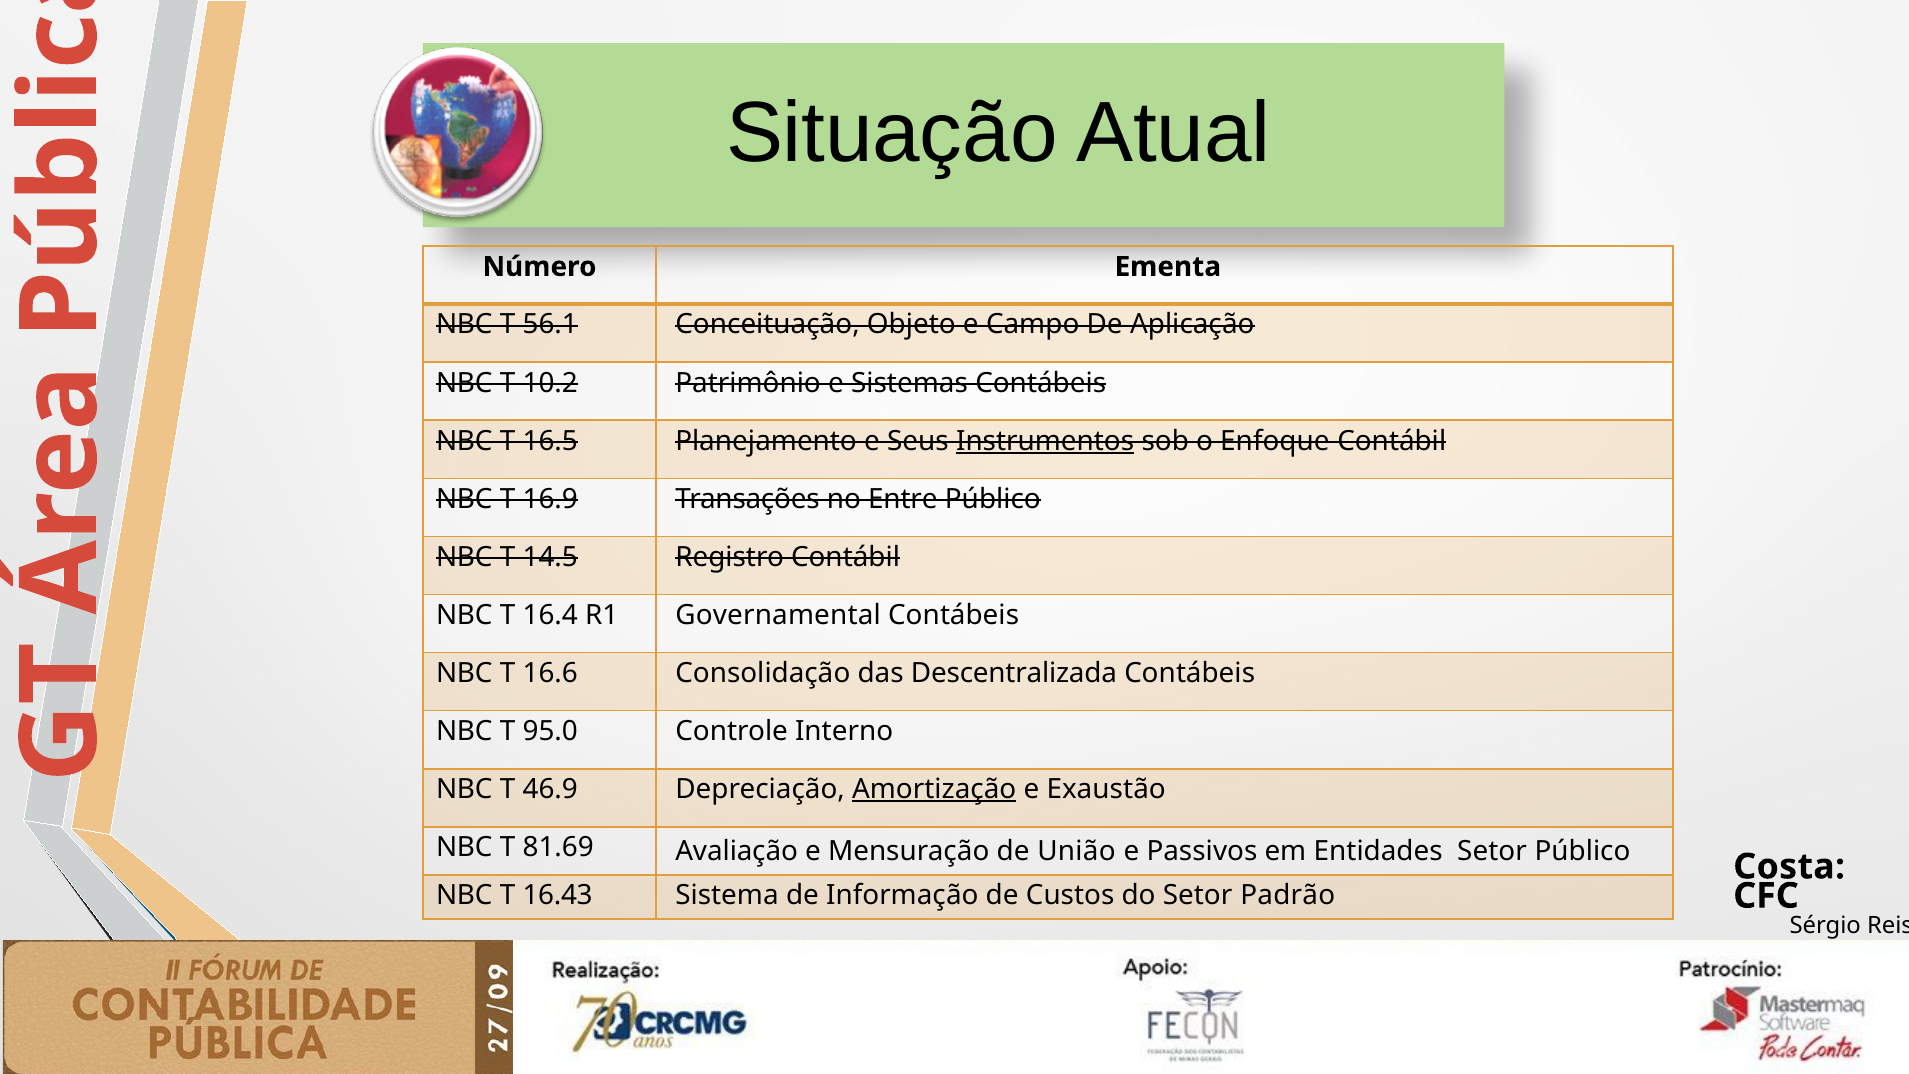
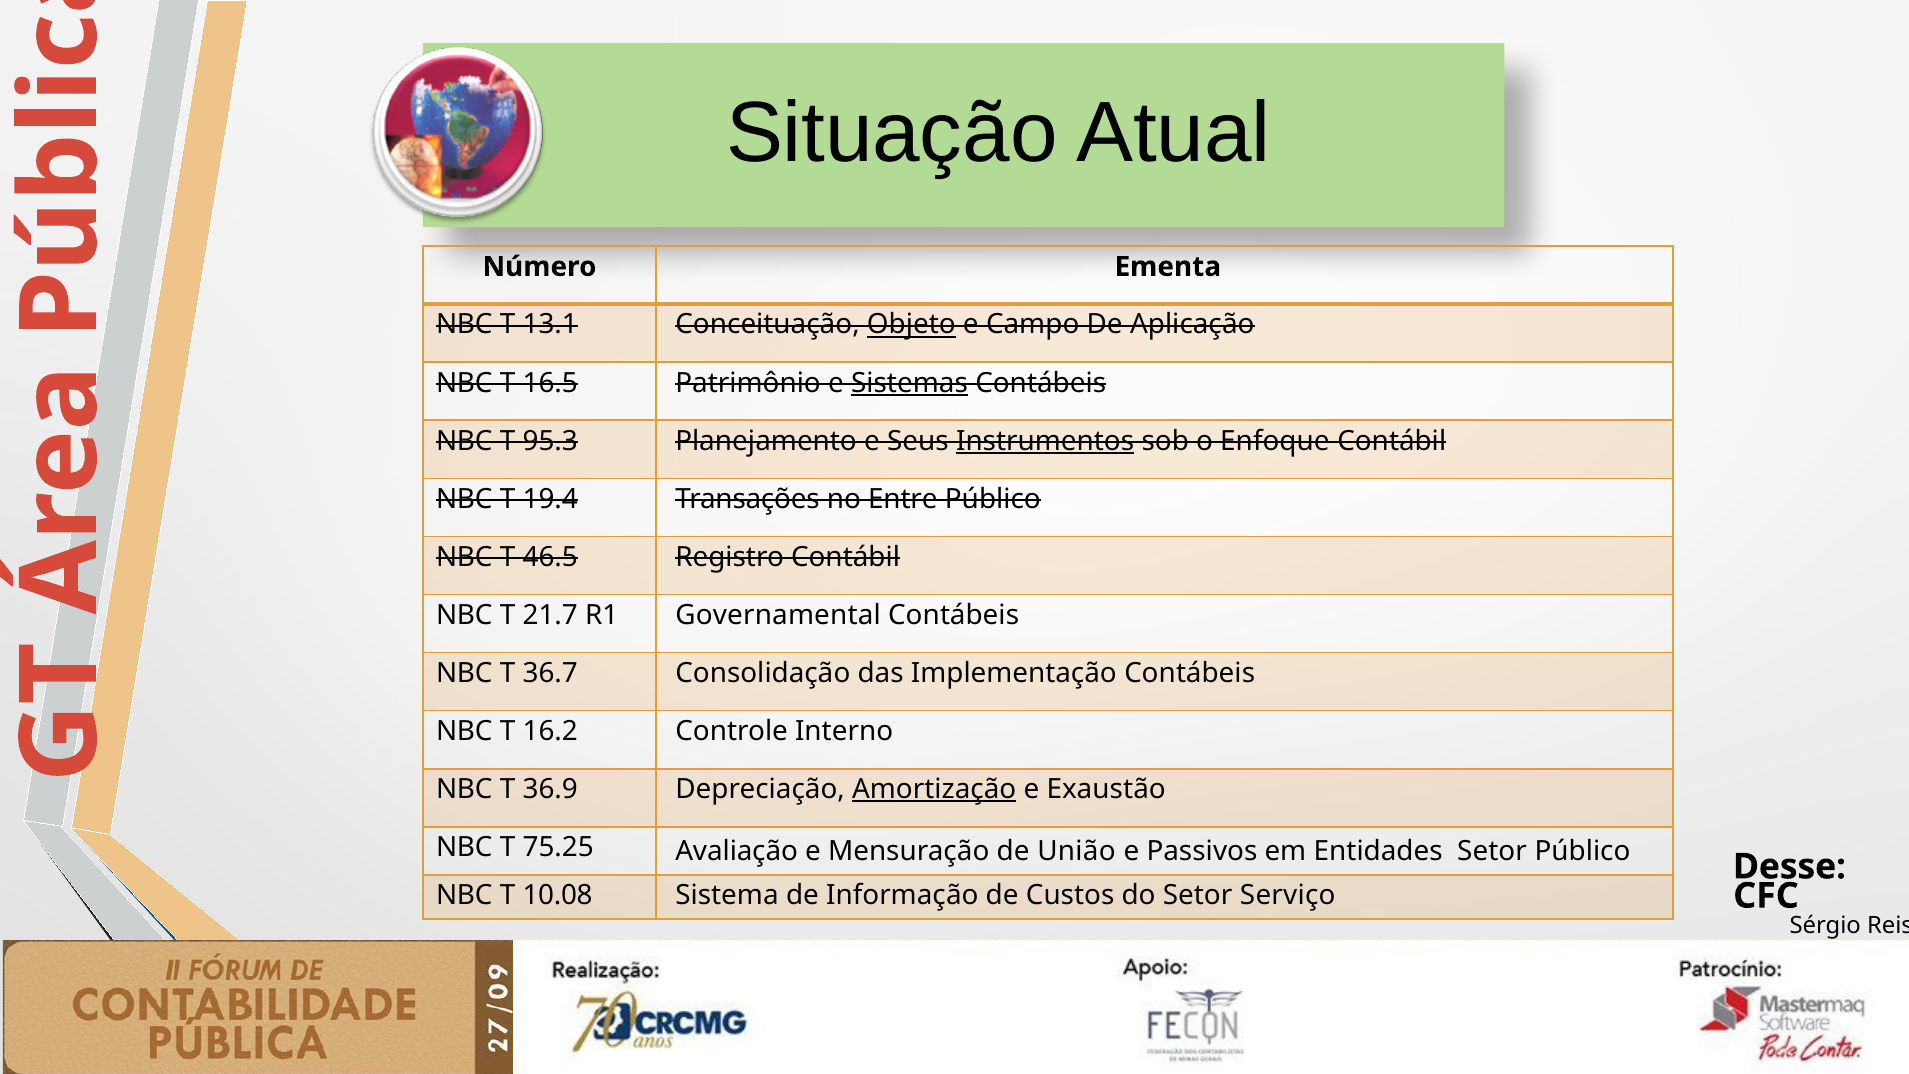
56.1: 56.1 -> 13.1
Objeto underline: none -> present
10.2: 10.2 -> 16.5
Sistemas underline: none -> present
16.5: 16.5 -> 95.3
16.9: 16.9 -> 19.4
14.5: 14.5 -> 46.5
16.4: 16.4 -> 21.7
16.6: 16.6 -> 36.7
Descentralizada: Descentralizada -> Implementação
95.0: 95.0 -> 16.2
46.9: 46.9 -> 36.9
81.69: 81.69 -> 75.25
Costa: Costa -> Desse
16.43: 16.43 -> 10.08
Padrão: Padrão -> Serviço
